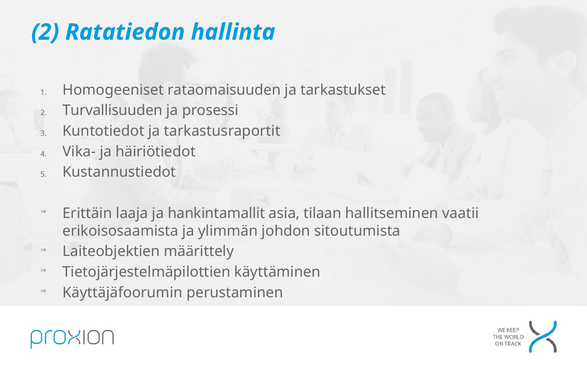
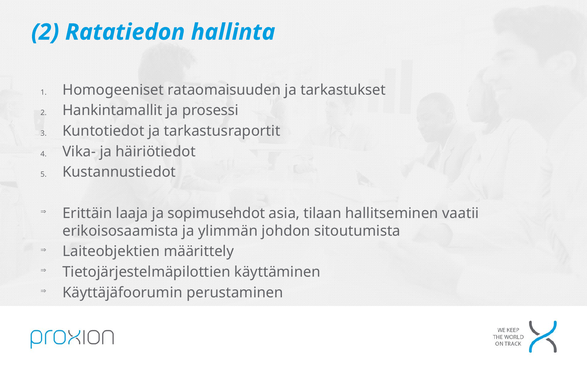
Turvallisuuden: Turvallisuuden -> Hankintamallit
hankintamallit: hankintamallit -> sopimusehdot
